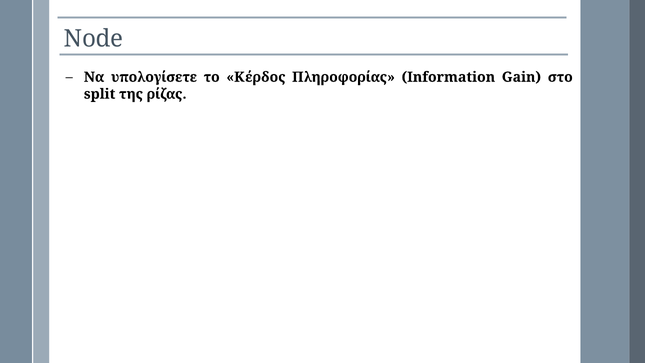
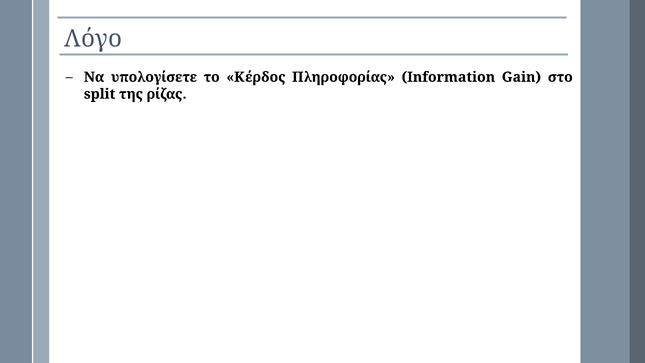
Node: Node -> Λόγο
